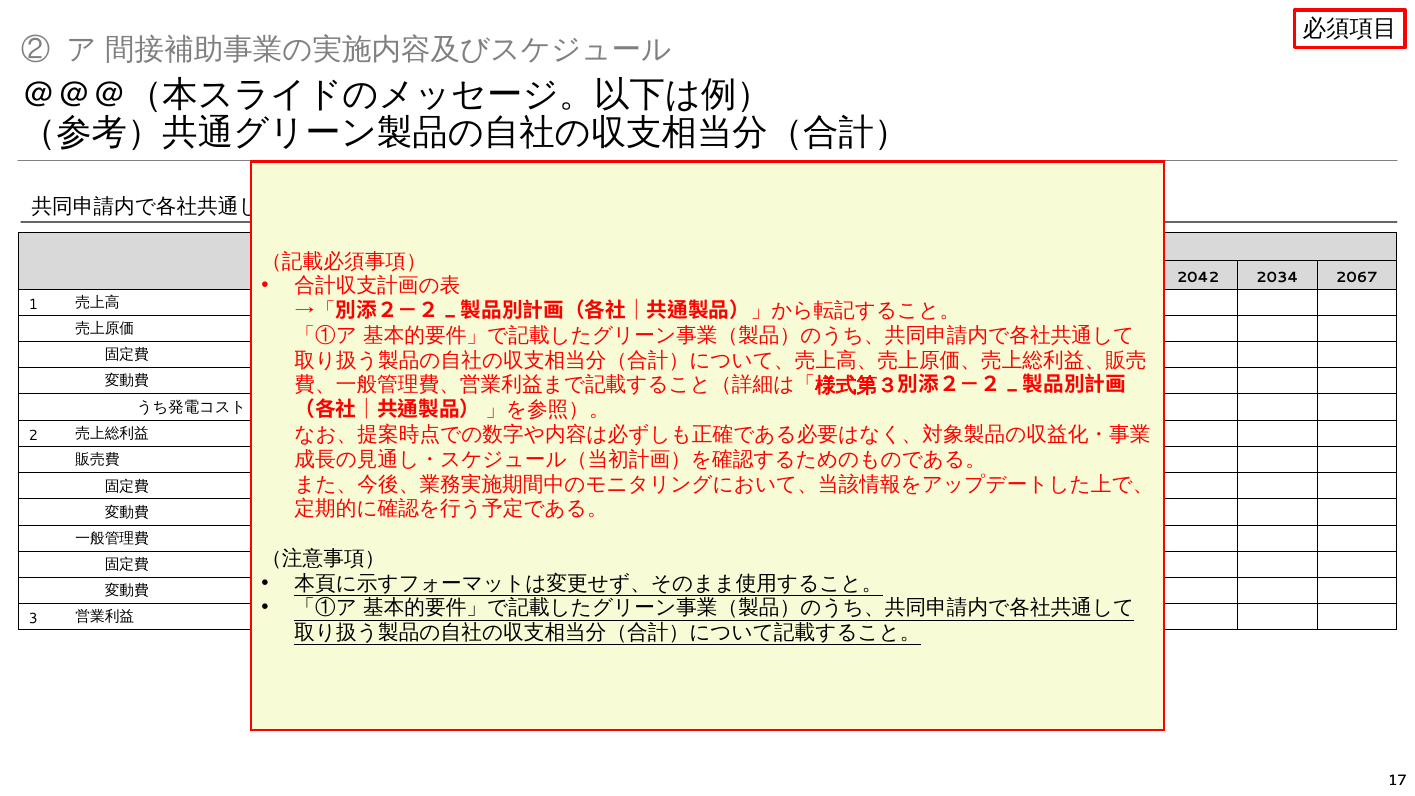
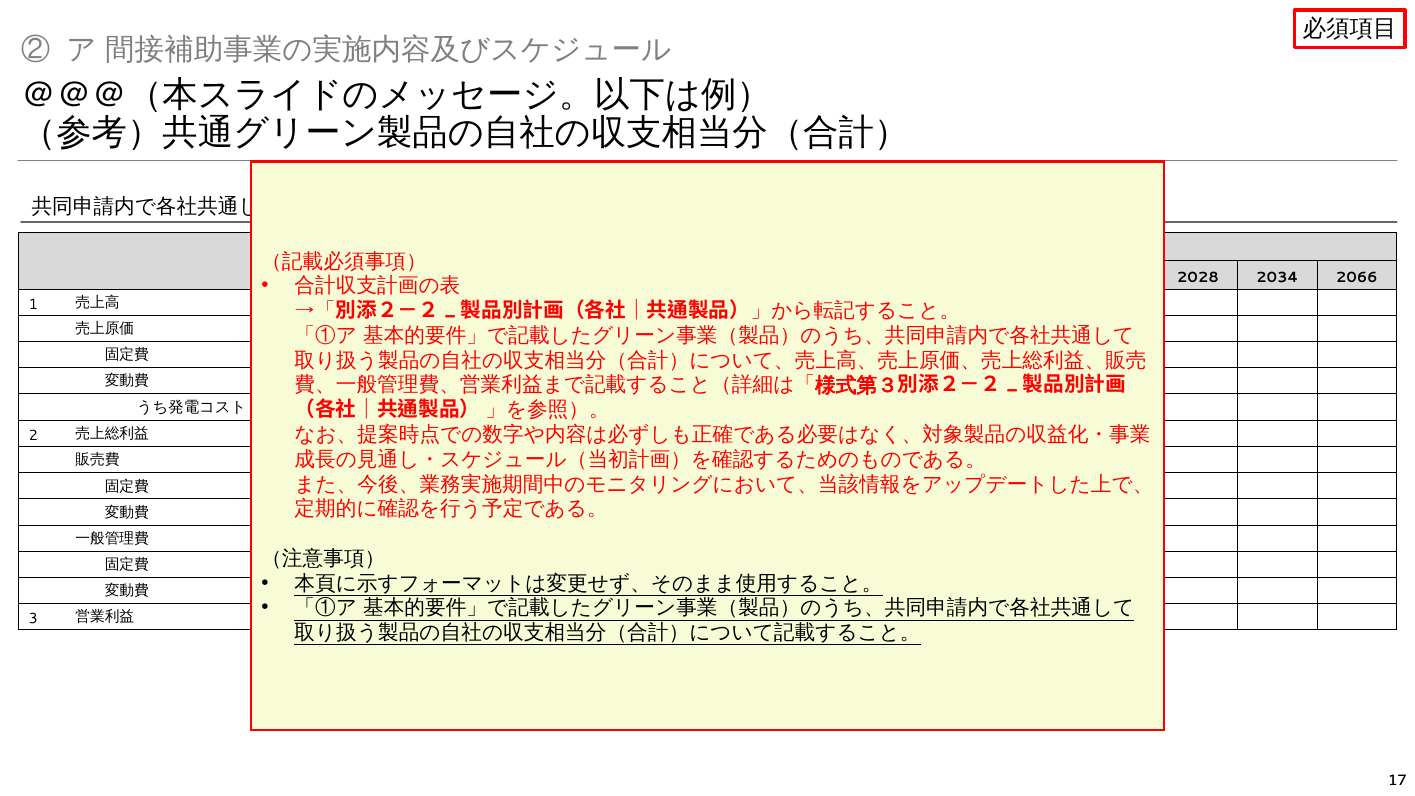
2042 at (1198, 277): 2042 -> 2028
2067: 2067 -> 2066
